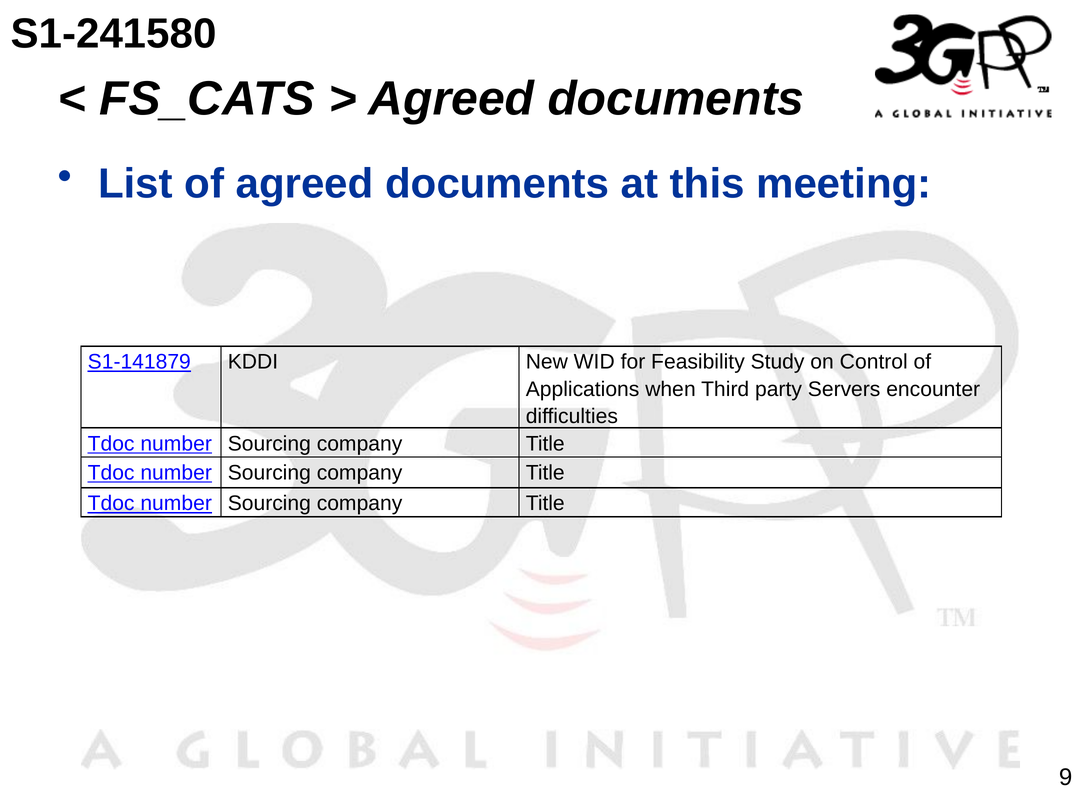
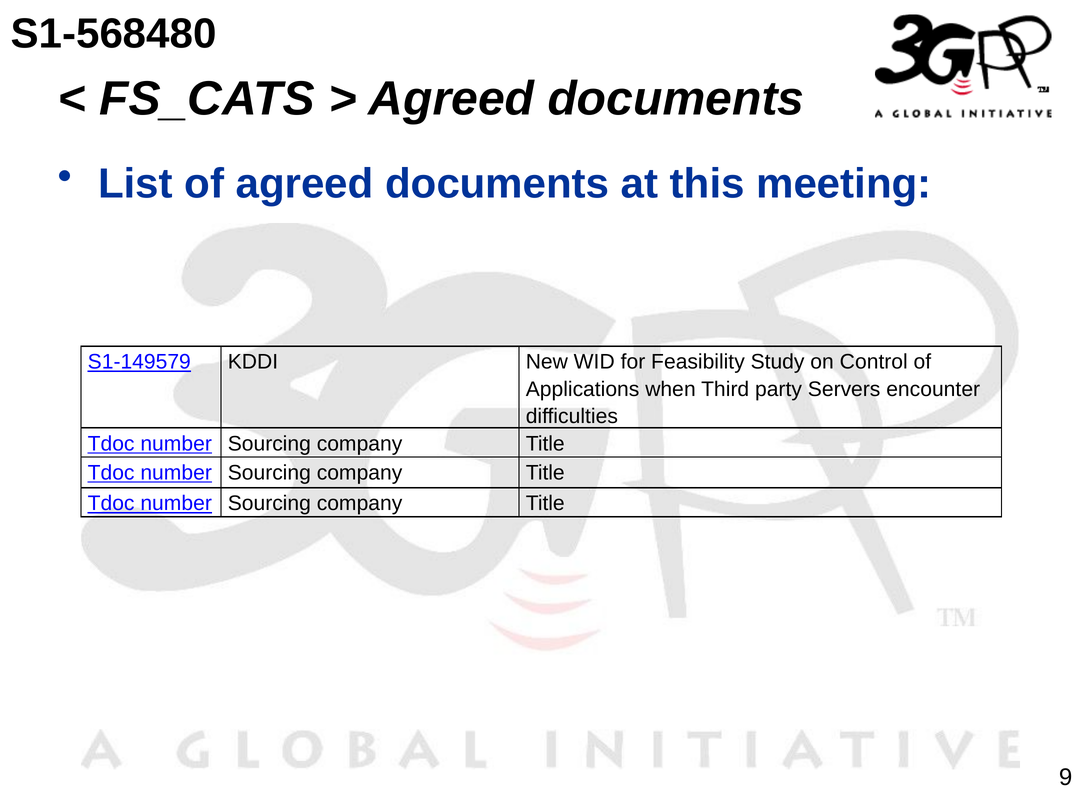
S1-241580: S1-241580 -> S1-568480
S1-141879: S1-141879 -> S1-149579
